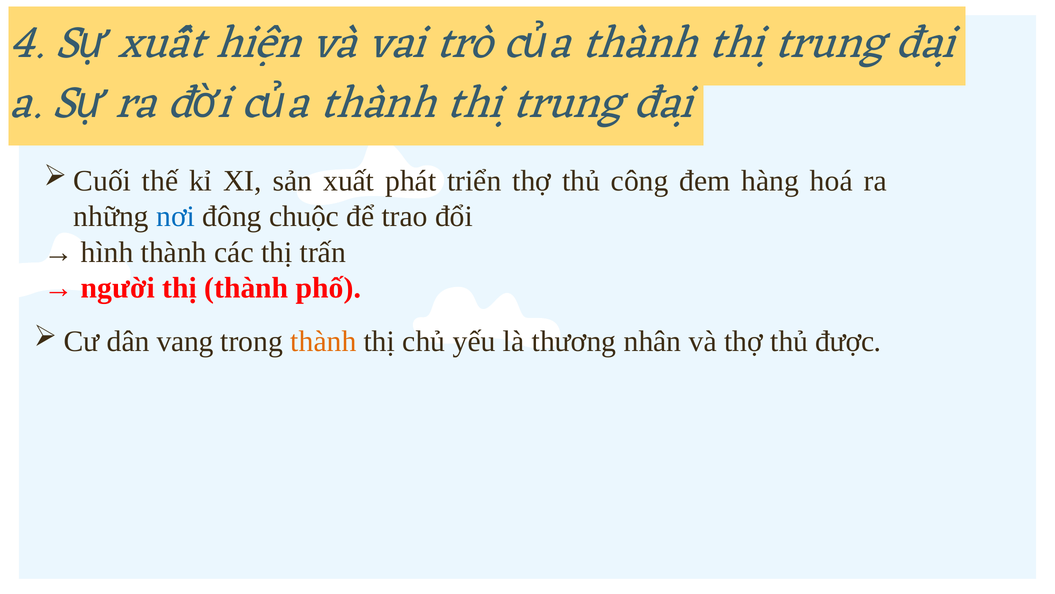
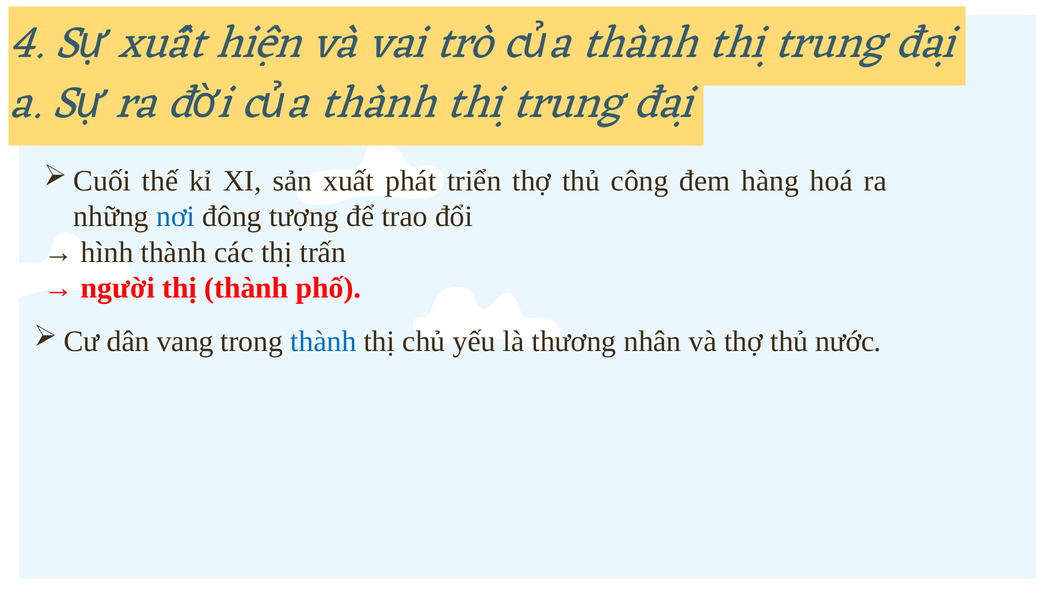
chuộc: chuộc -> tượng
thành at (323, 341) colour: orange -> blue
được: được -> nước
